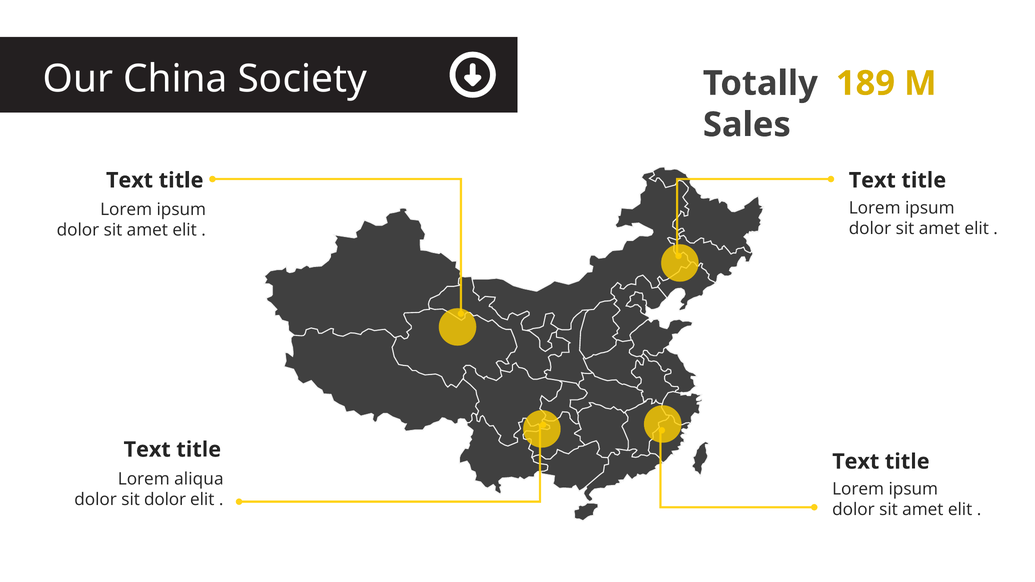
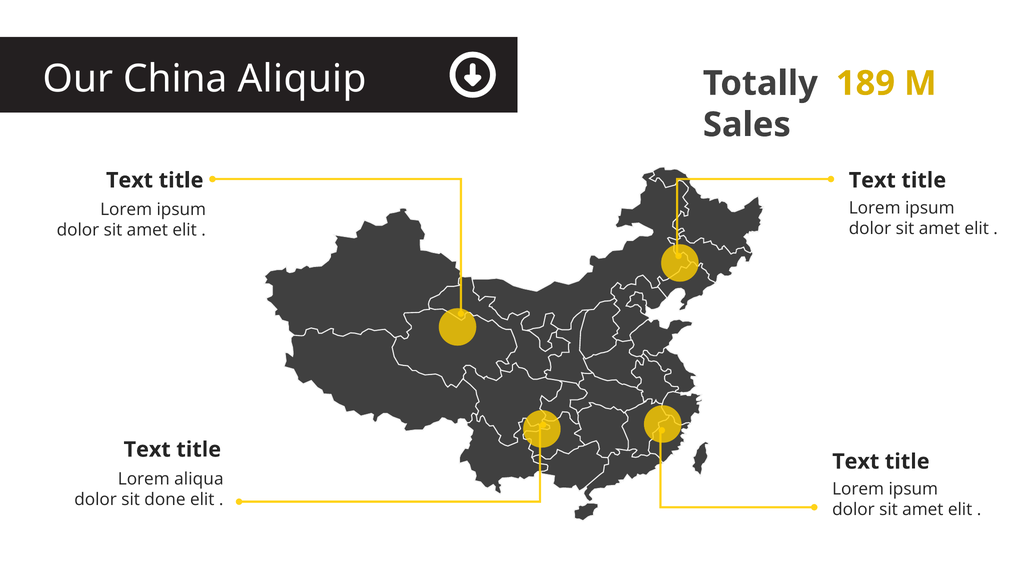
Society: Society -> Aliquip
sit dolor: dolor -> done
